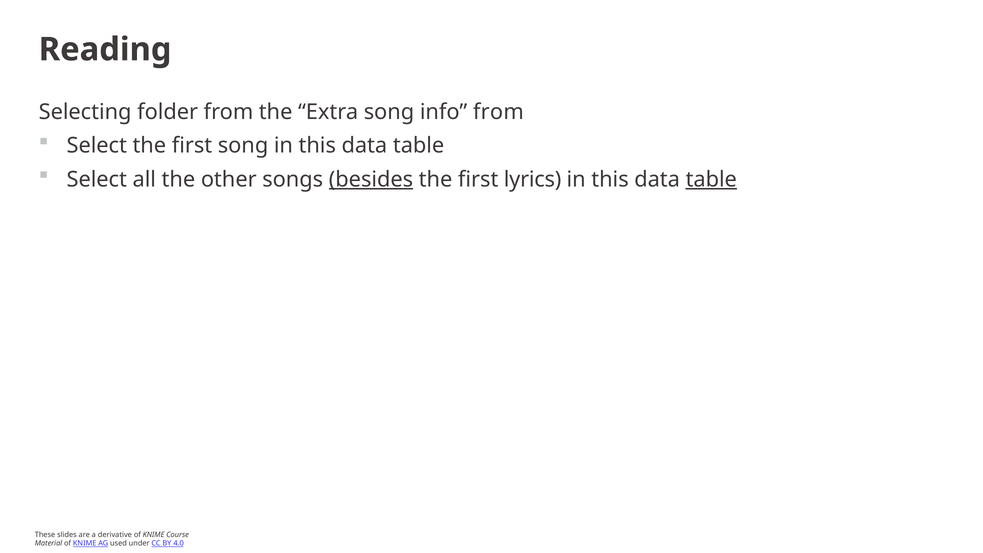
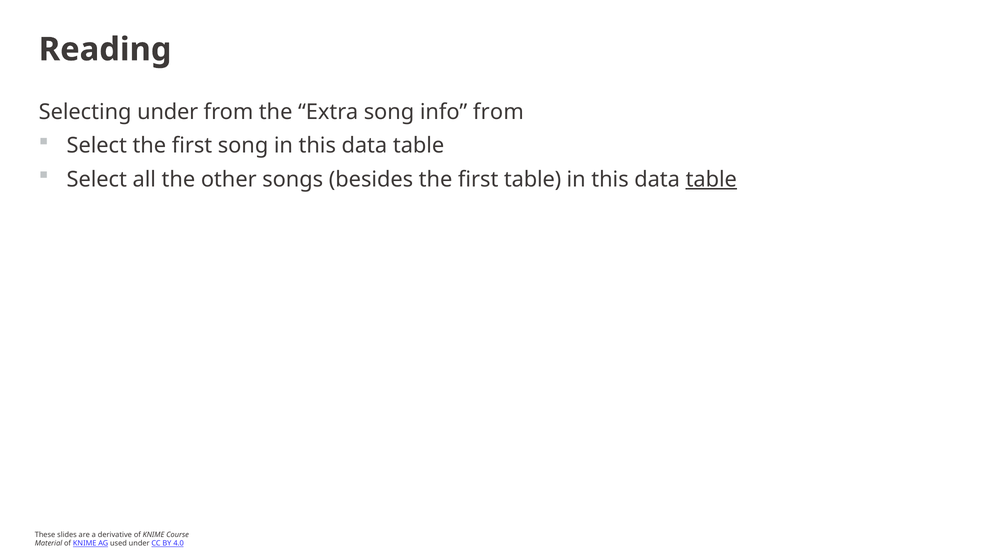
Selecting folder: folder -> under
besides underline: present -> none
first lyrics: lyrics -> table
